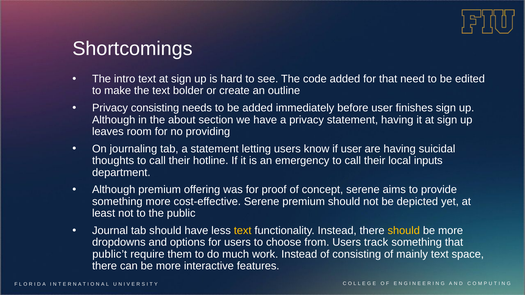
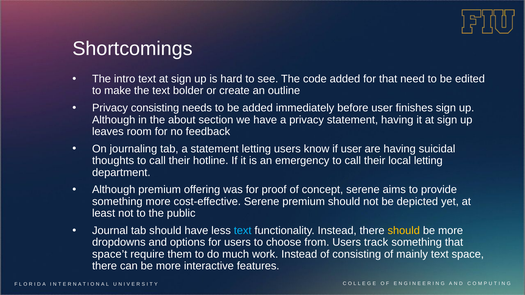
providing: providing -> feedback
local inputs: inputs -> letting
text at (243, 231) colour: yellow -> light blue
public’t: public’t -> space’t
